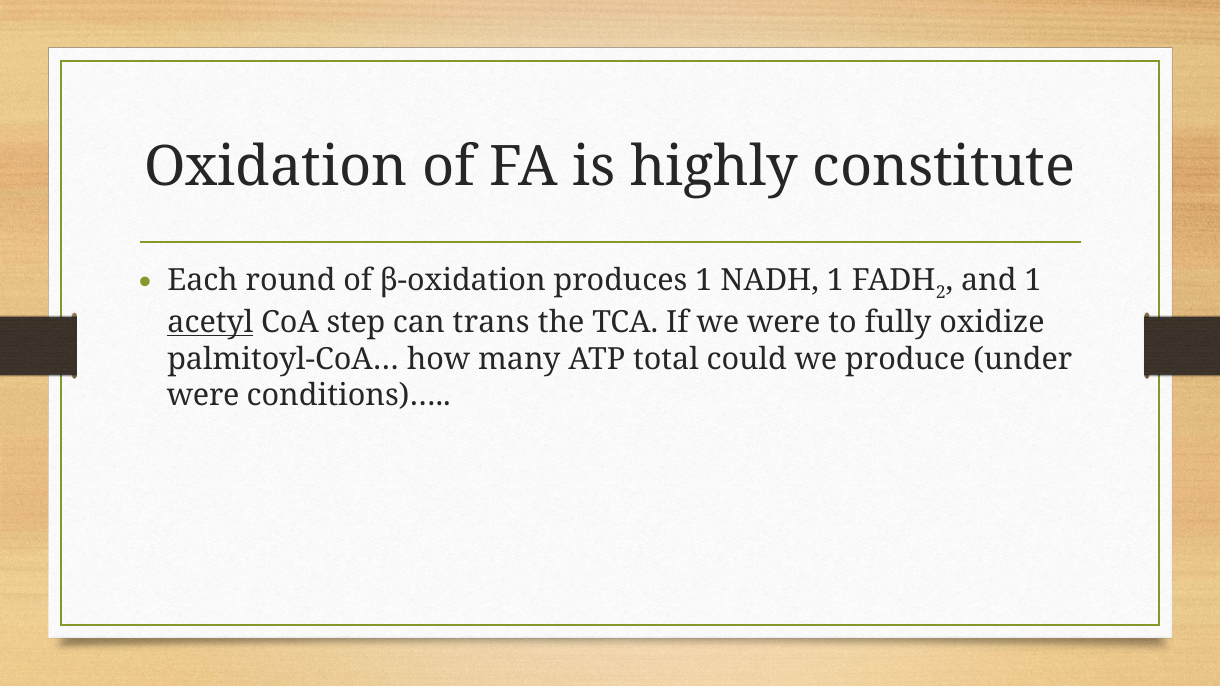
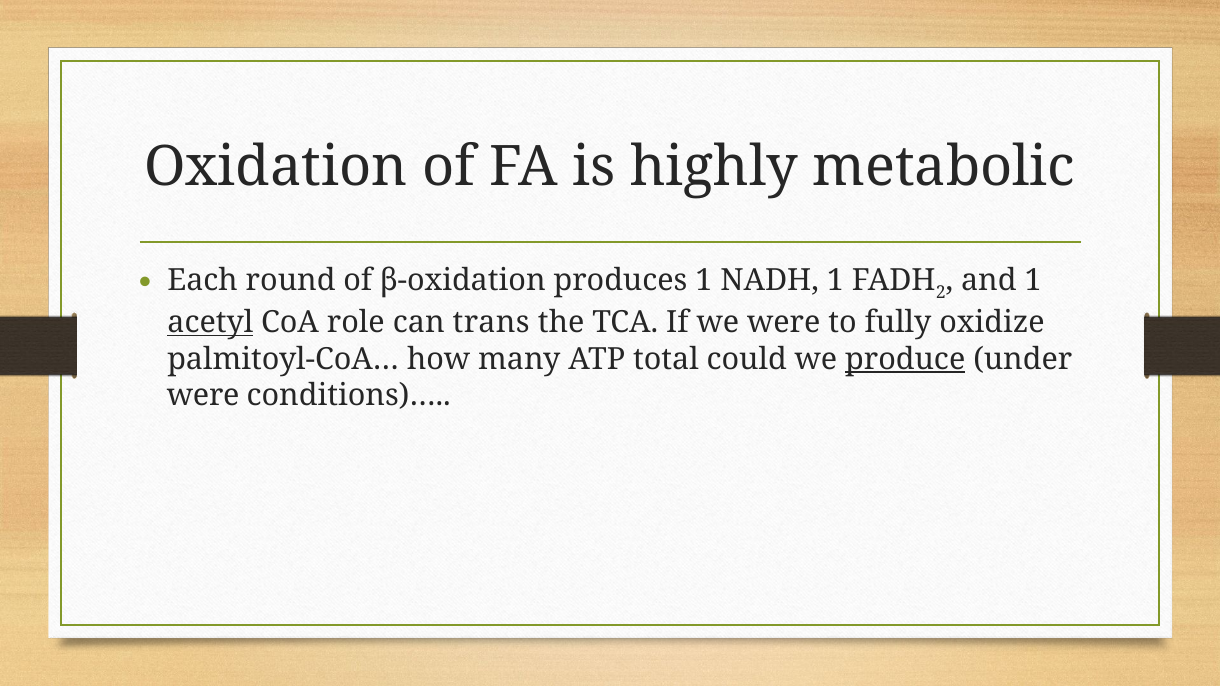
constitute: constitute -> metabolic
step: step -> role
produce underline: none -> present
